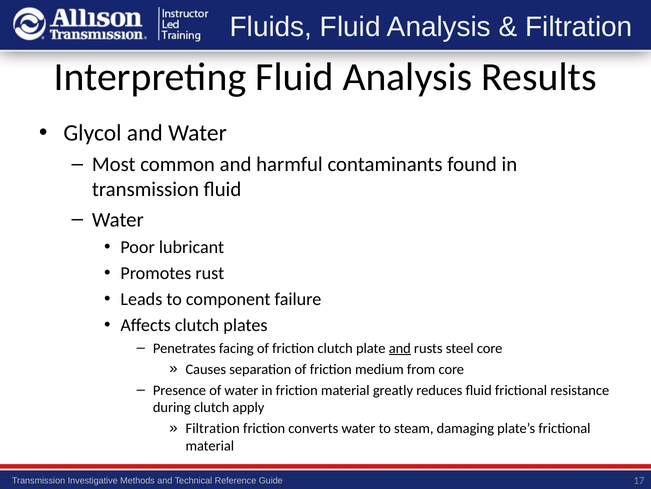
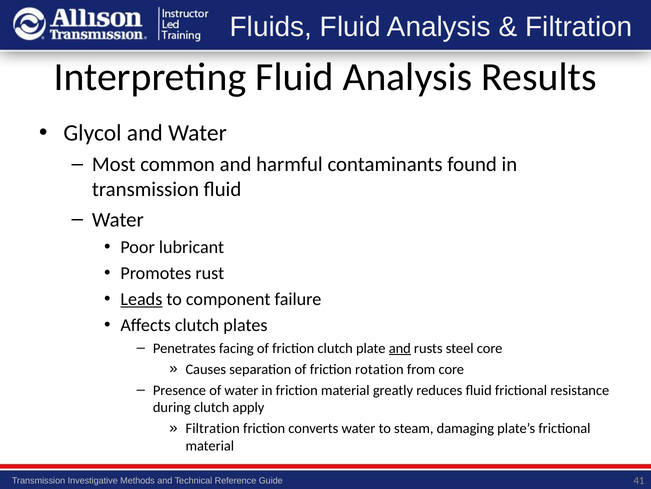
Leads underline: none -> present
medium: medium -> rotation
17: 17 -> 41
